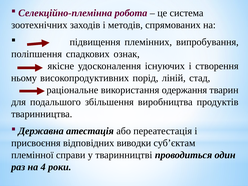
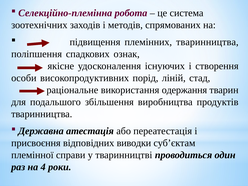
племінних випробування: випробування -> тваринництва
ньому: ньому -> особи
